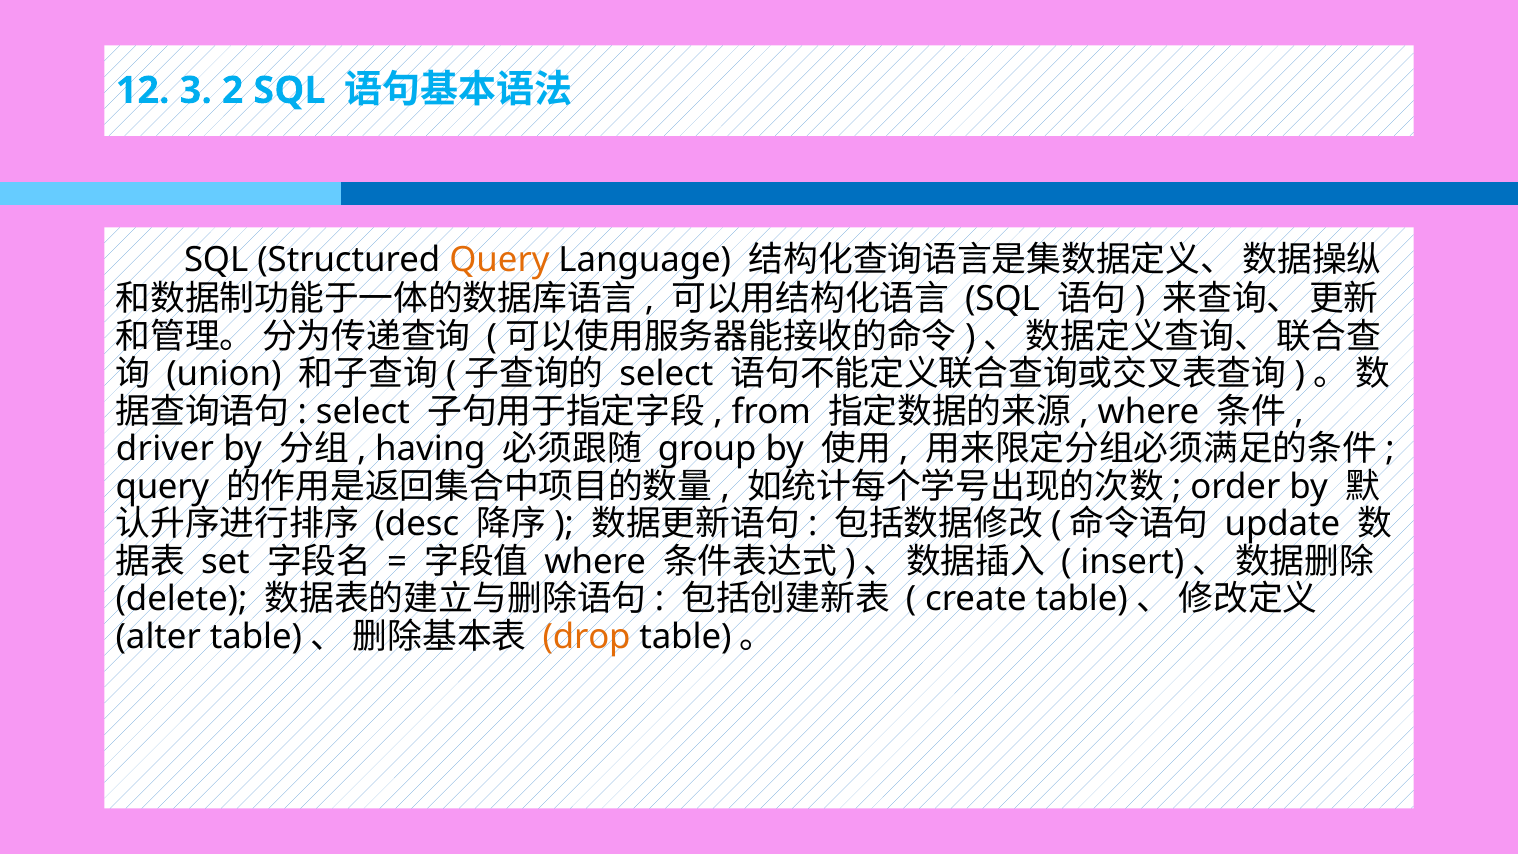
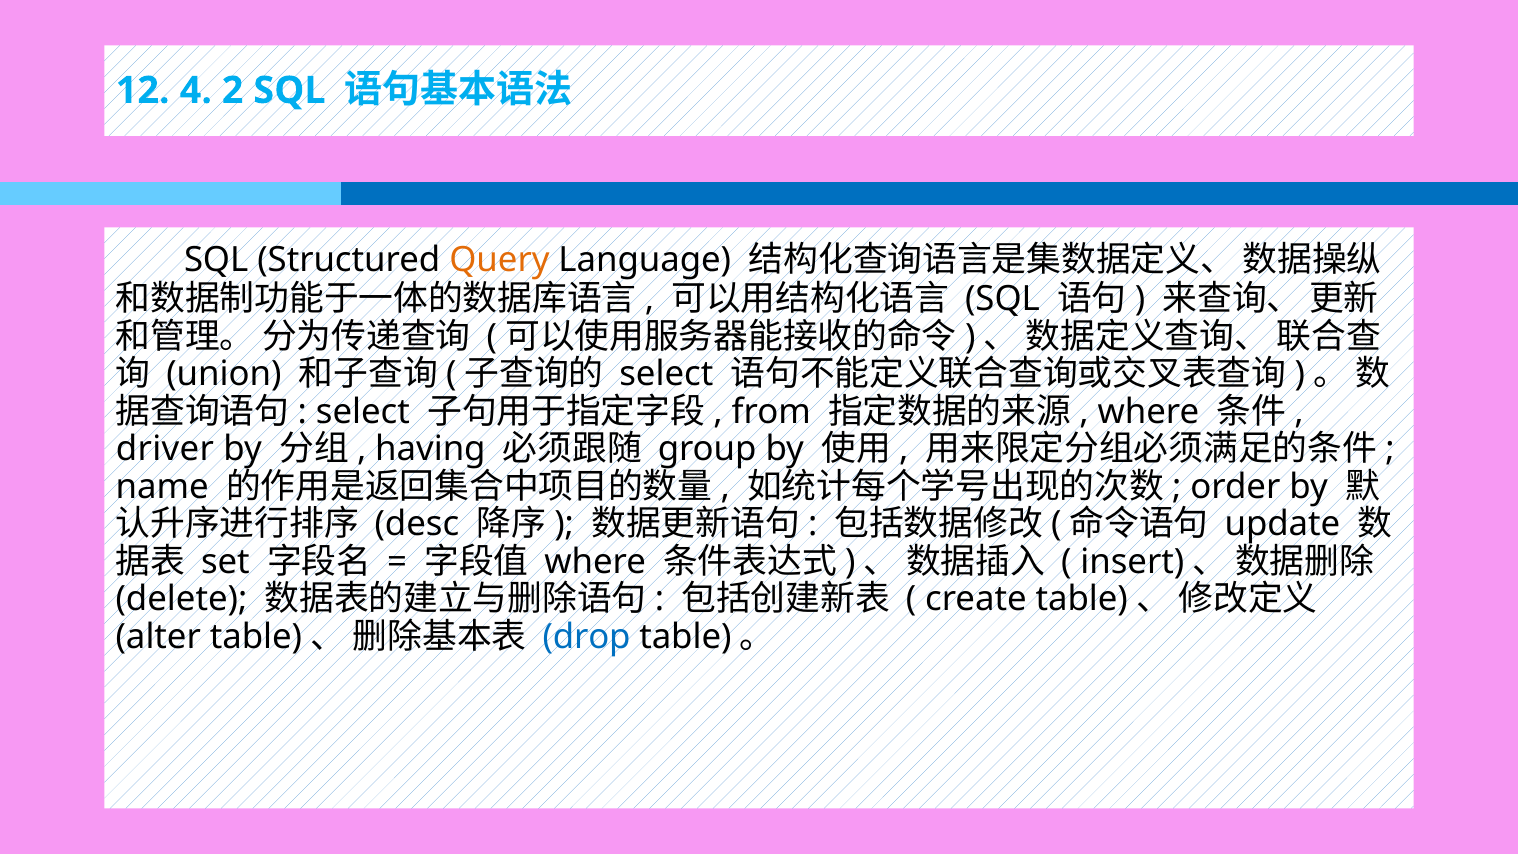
3: 3 -> 4
query at (162, 487): query -> name
drop colour: orange -> blue
